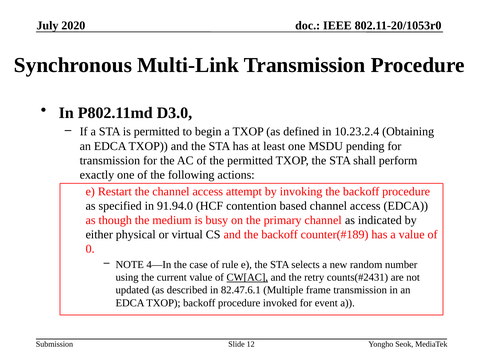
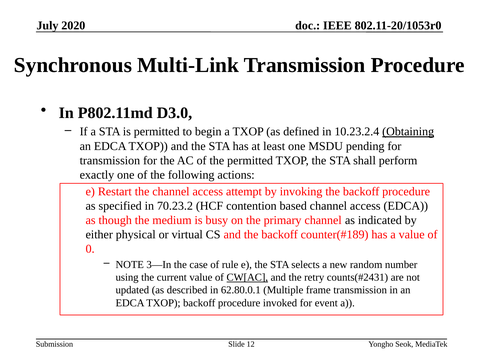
Obtaining underline: none -> present
91.94.0: 91.94.0 -> 70.23.2
4—In: 4—In -> 3—In
82.47.6.1: 82.47.6.1 -> 62.80.0.1
